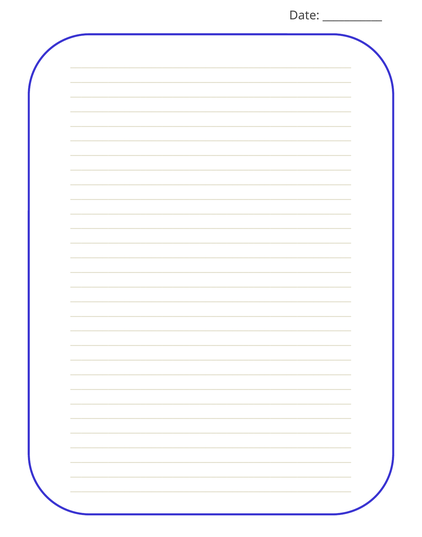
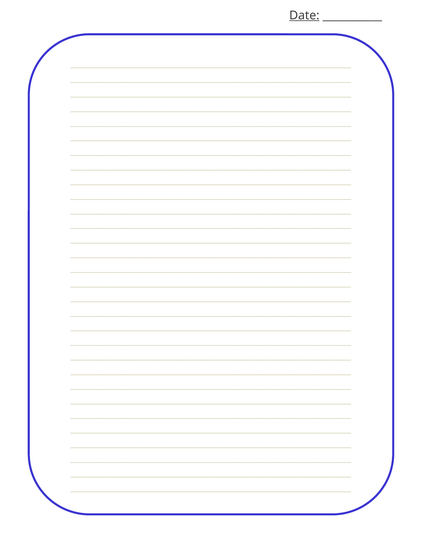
Date underline: none -> present
